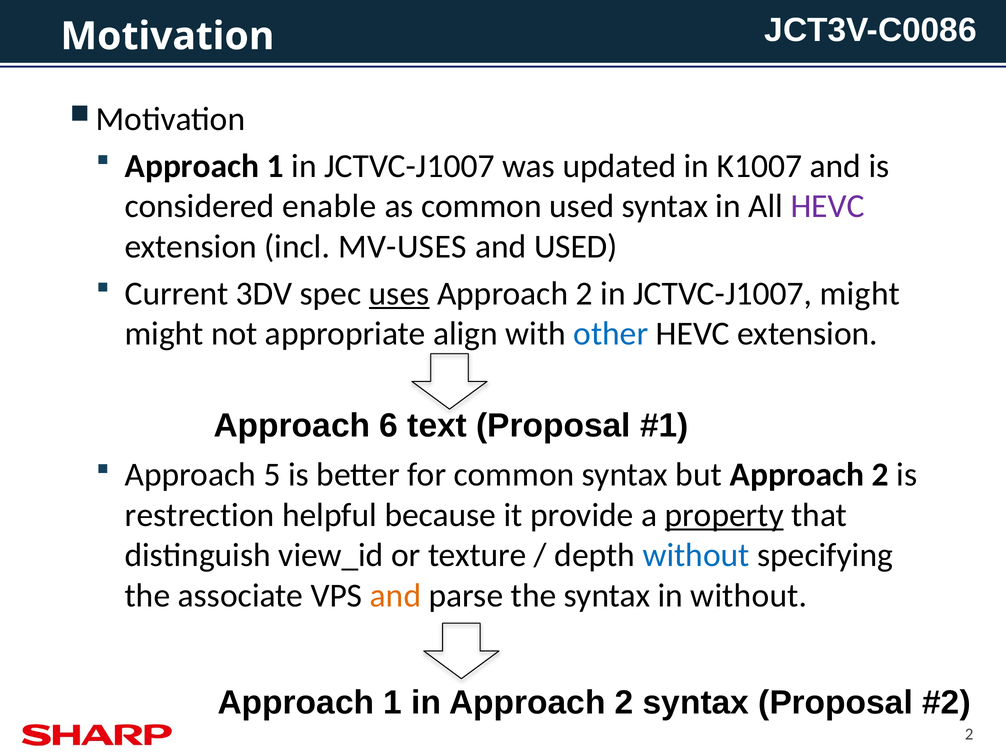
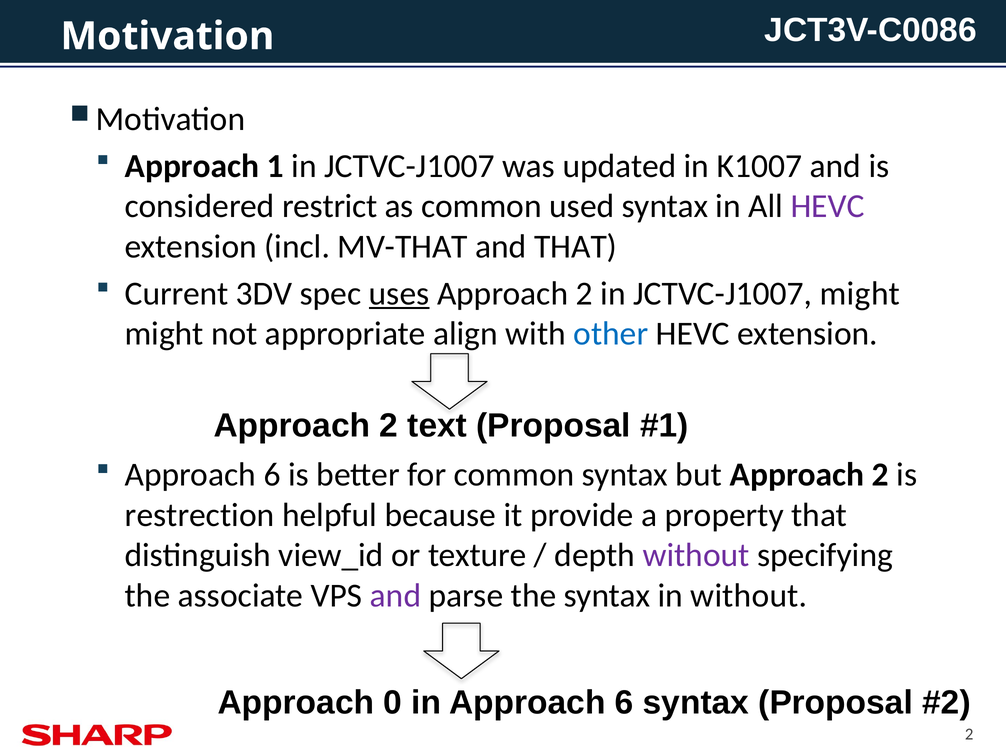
enable: enable -> restrict
MV-USES: MV-USES -> MV-THAT
and USED: USED -> THAT
6 at (389, 425): 6 -> 2
5 at (272, 474): 5 -> 6
property underline: present -> none
without at (696, 555) colour: blue -> purple
and at (396, 595) colour: orange -> purple
1 at (393, 702): 1 -> 0
in Approach 2: 2 -> 6
